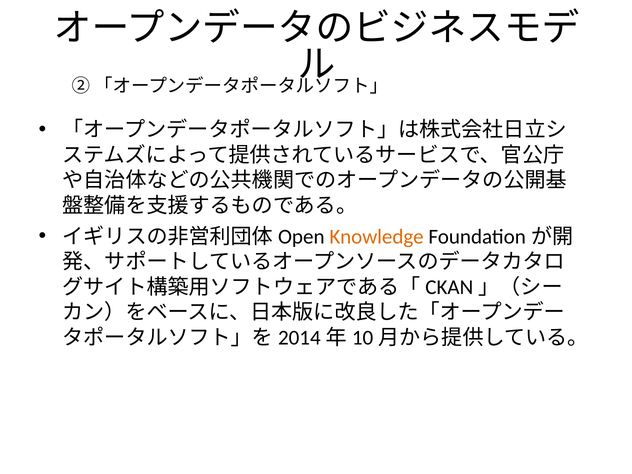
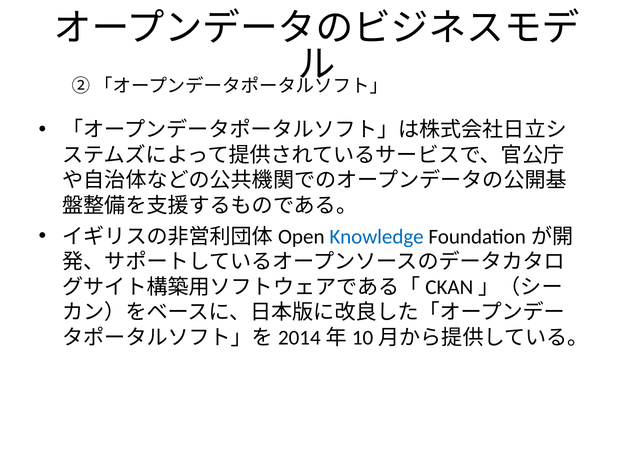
Knowledge colour: orange -> blue
